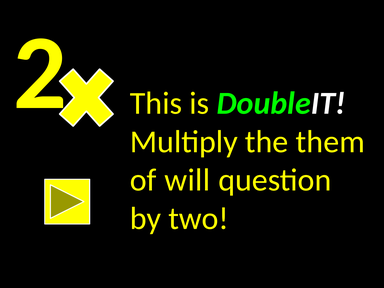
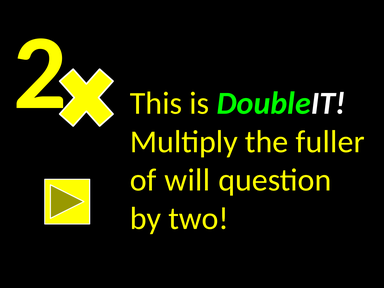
them: them -> fuller
